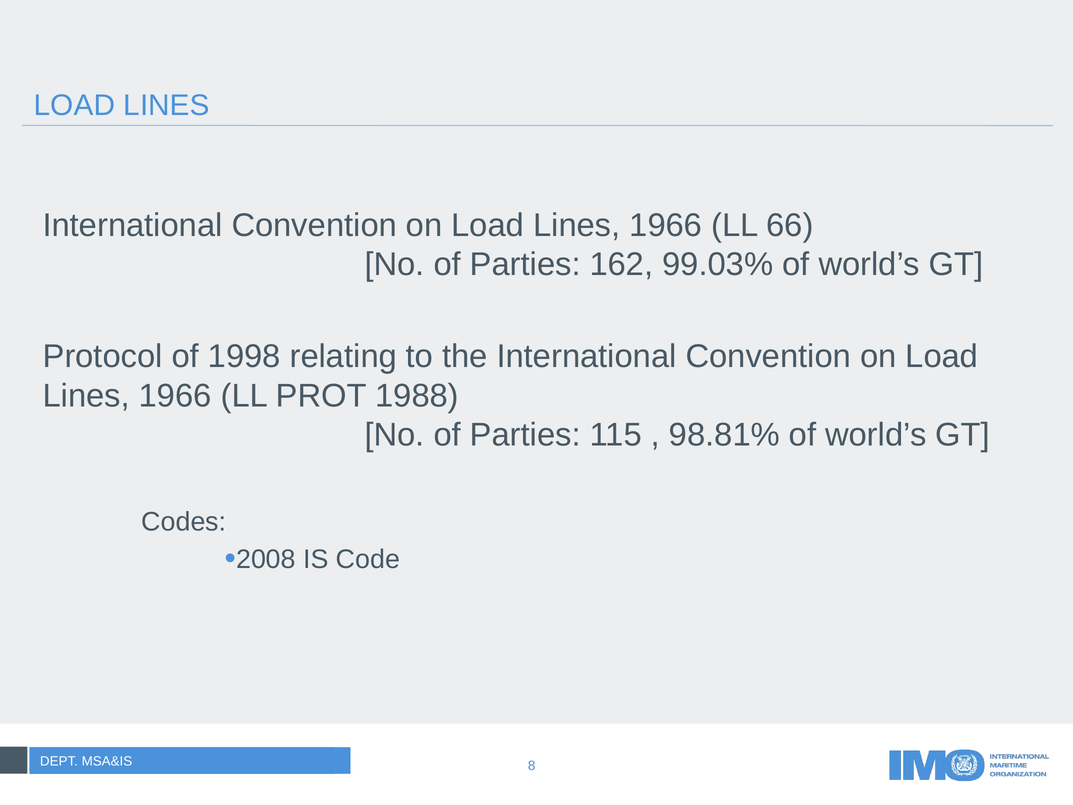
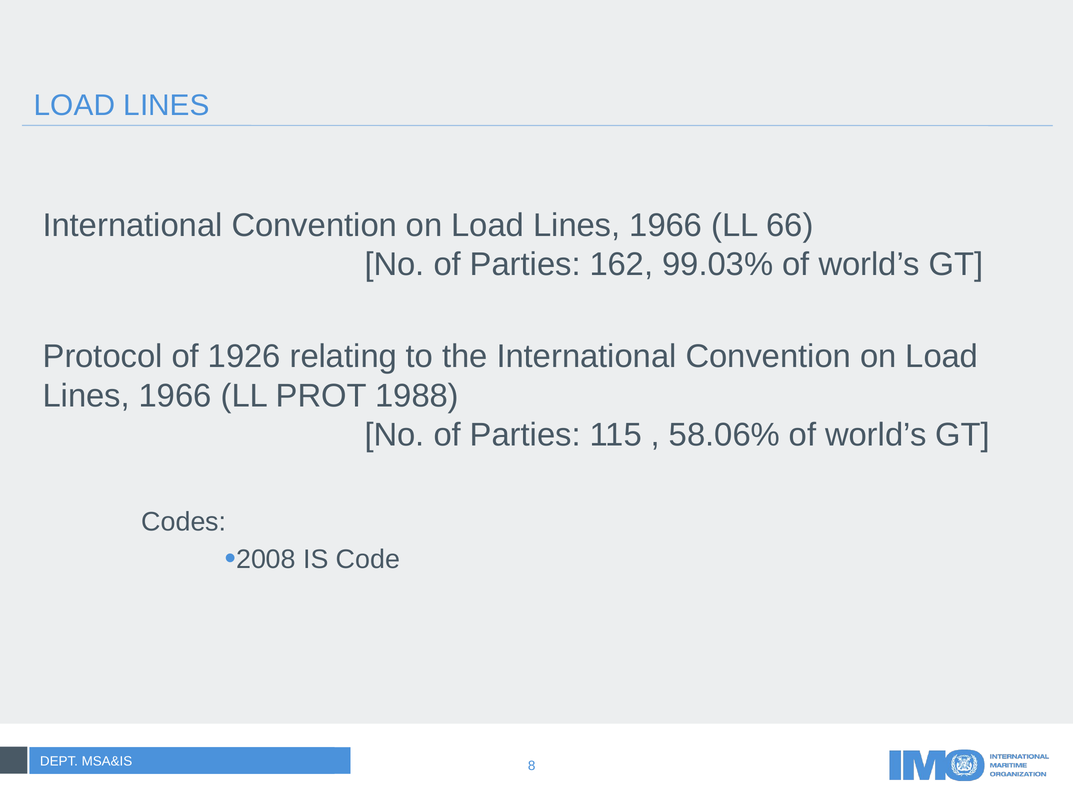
1998: 1998 -> 1926
98.81%: 98.81% -> 58.06%
